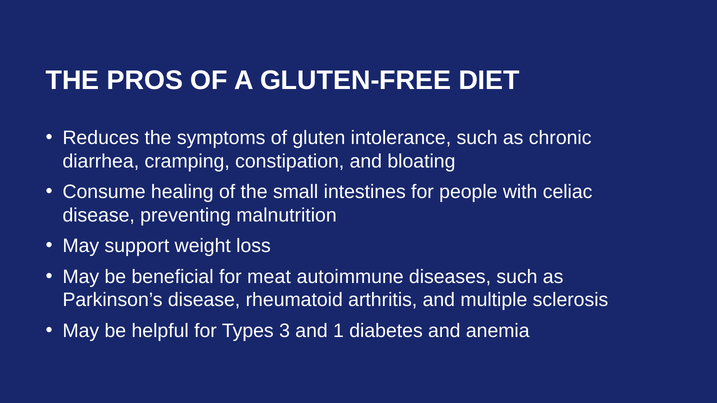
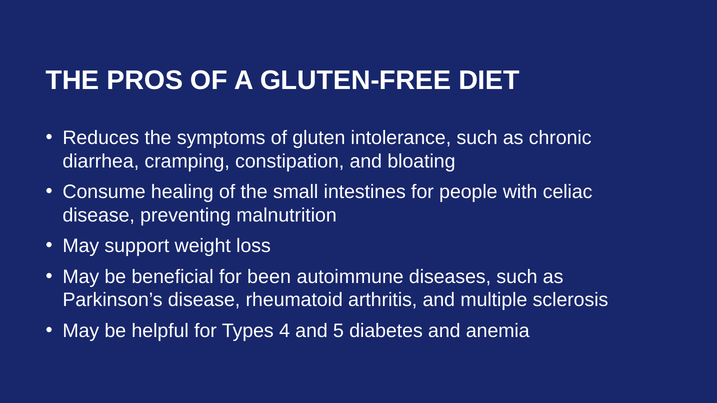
meat: meat -> been
3: 3 -> 4
1: 1 -> 5
